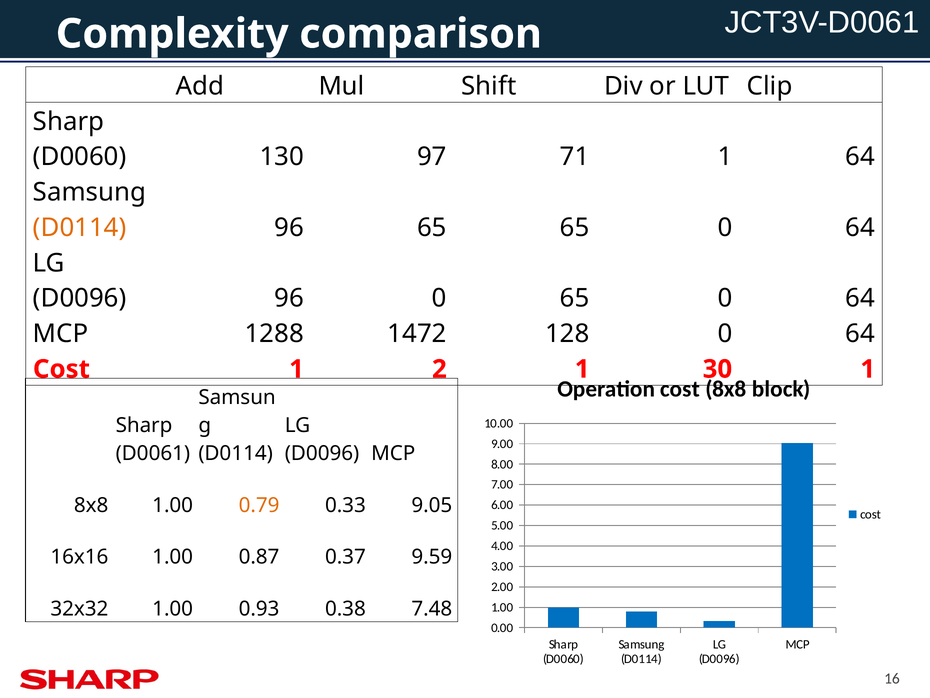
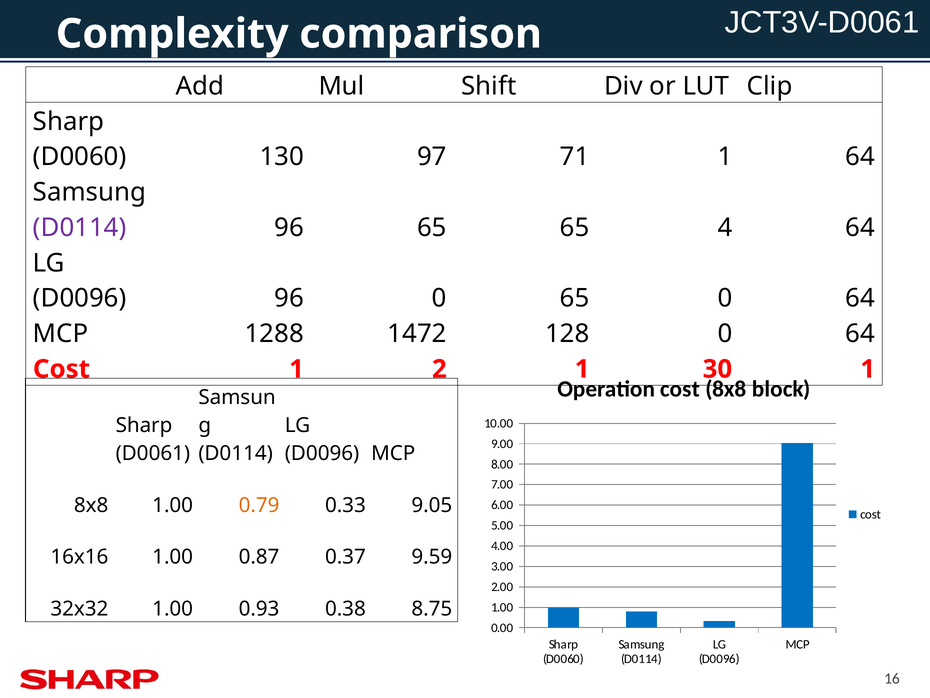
D0114 at (80, 227) colour: orange -> purple
65 65 0: 0 -> 4
7.48: 7.48 -> 8.75
